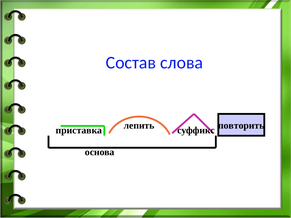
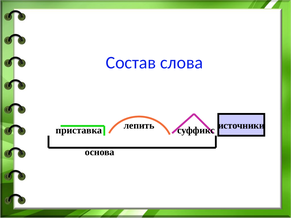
повторить: повторить -> источники
